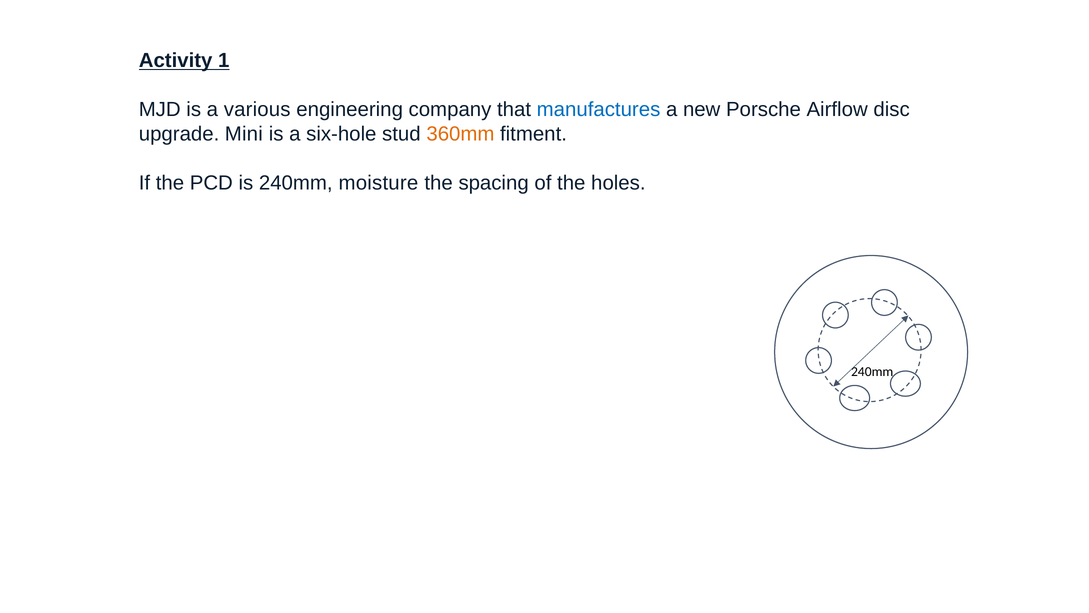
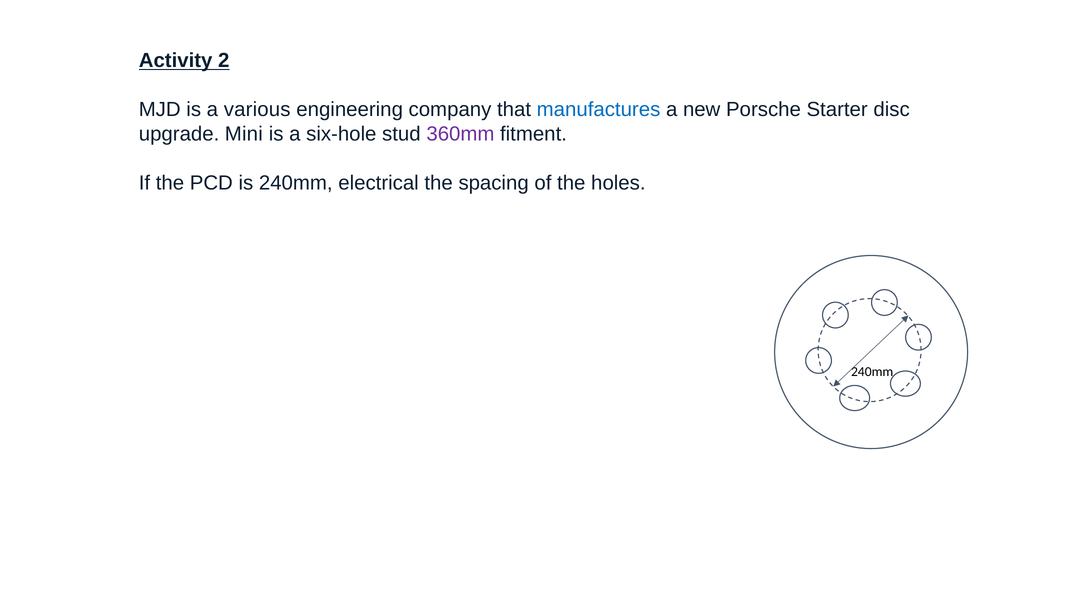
1: 1 -> 2
Airflow: Airflow -> Starter
360mm colour: orange -> purple
moisture: moisture -> electrical
